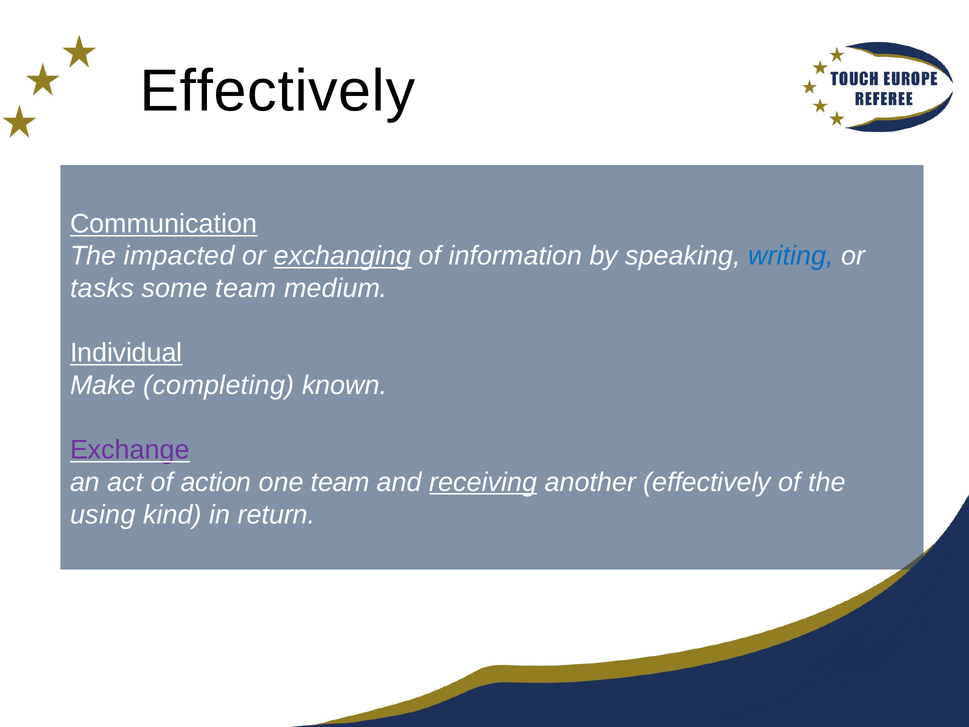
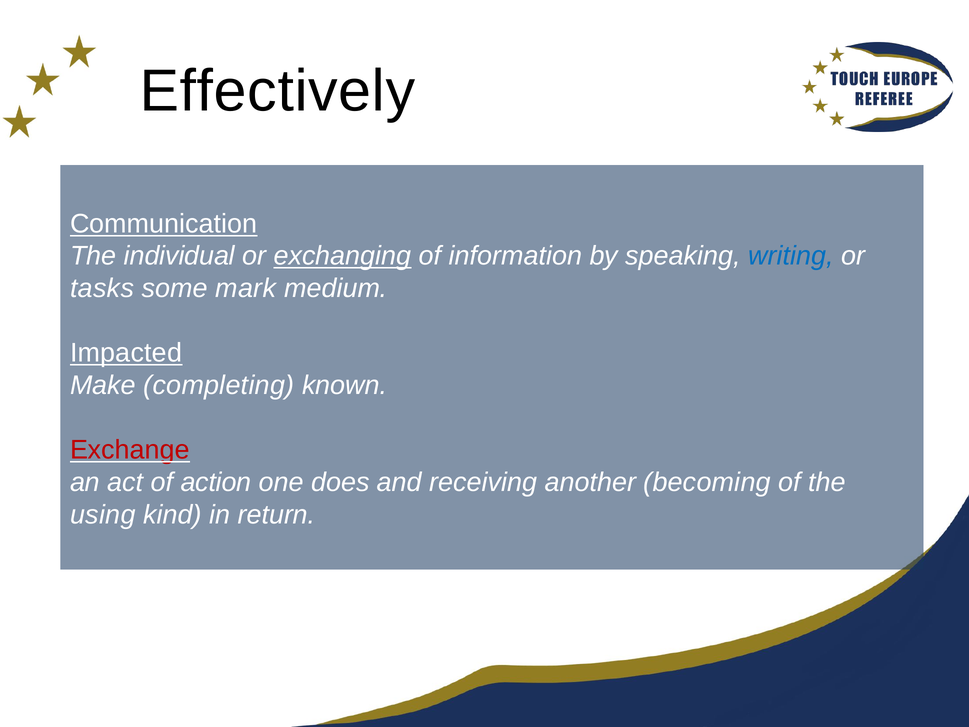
impacted: impacted -> individual
some team: team -> mark
Individual: Individual -> Impacted
Exchange colour: purple -> red
one team: team -> does
receiving underline: present -> none
another effectively: effectively -> becoming
